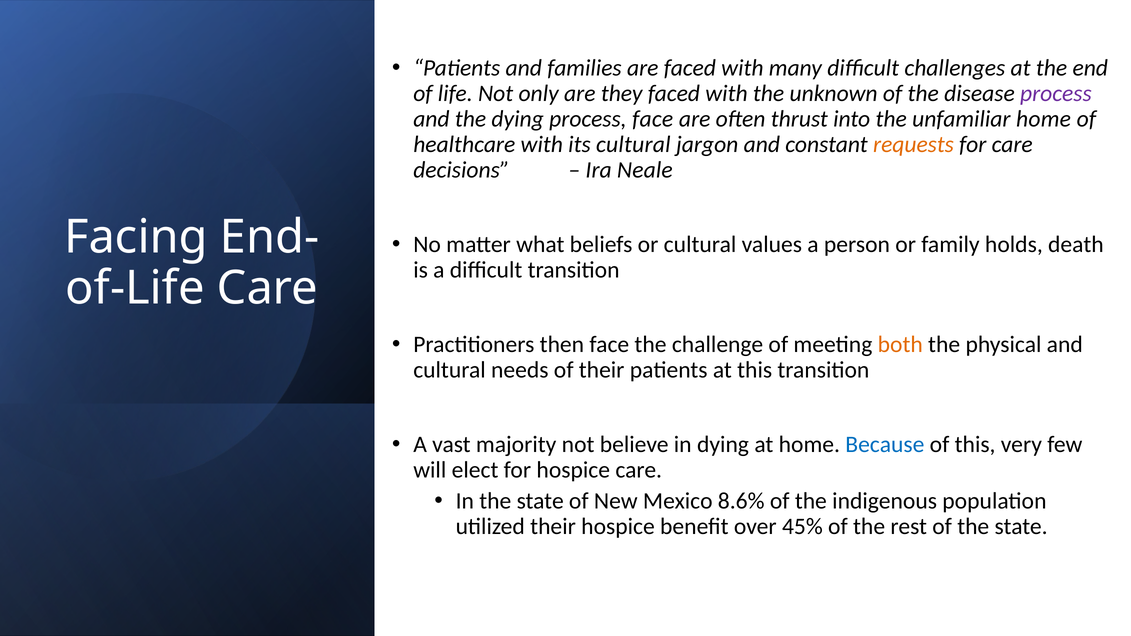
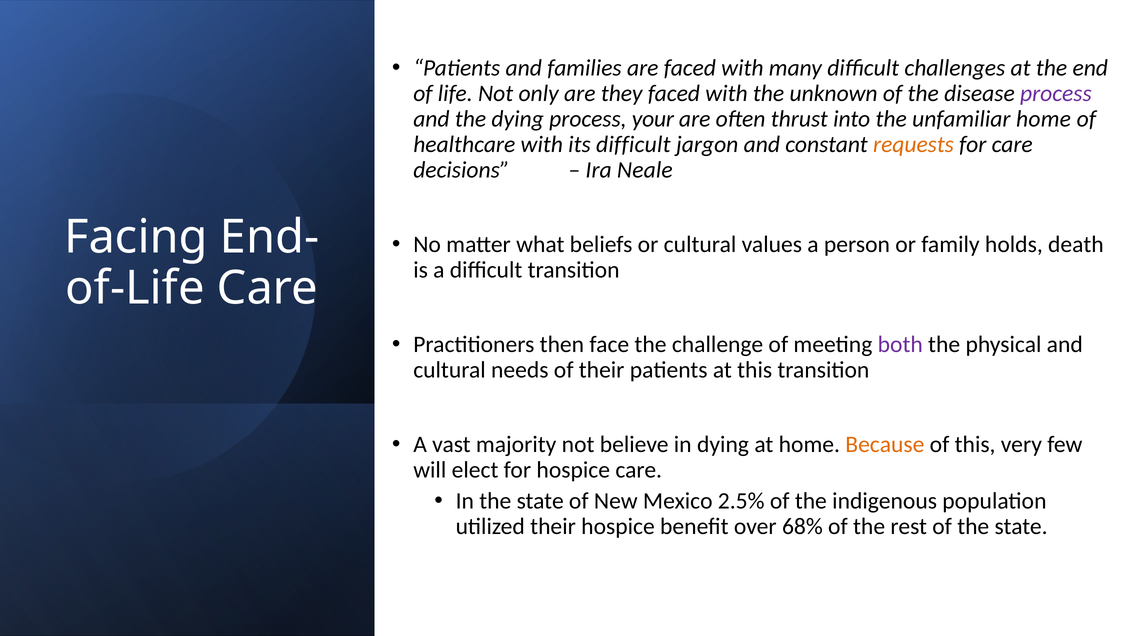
process face: face -> your
its cultural: cultural -> difficult
both colour: orange -> purple
Because colour: blue -> orange
8.6%: 8.6% -> 2.5%
45%: 45% -> 68%
